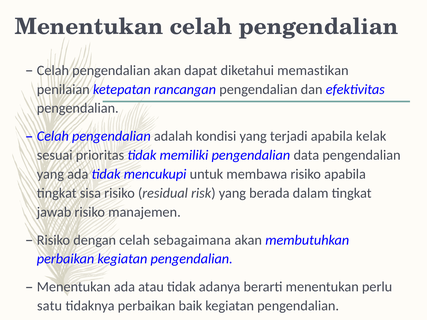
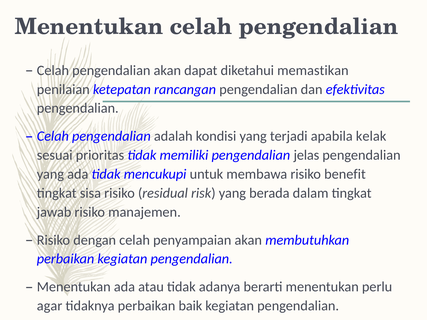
data: data -> jelas
risiko apabila: apabila -> benefit
sebagaimana: sebagaimana -> penyampaian
satu: satu -> agar
